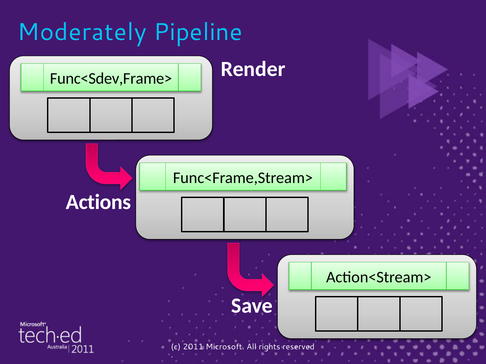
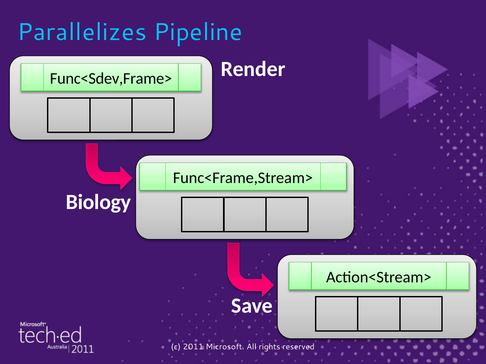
Moderately: Moderately -> Parallelizes
Actions: Actions -> Biology
